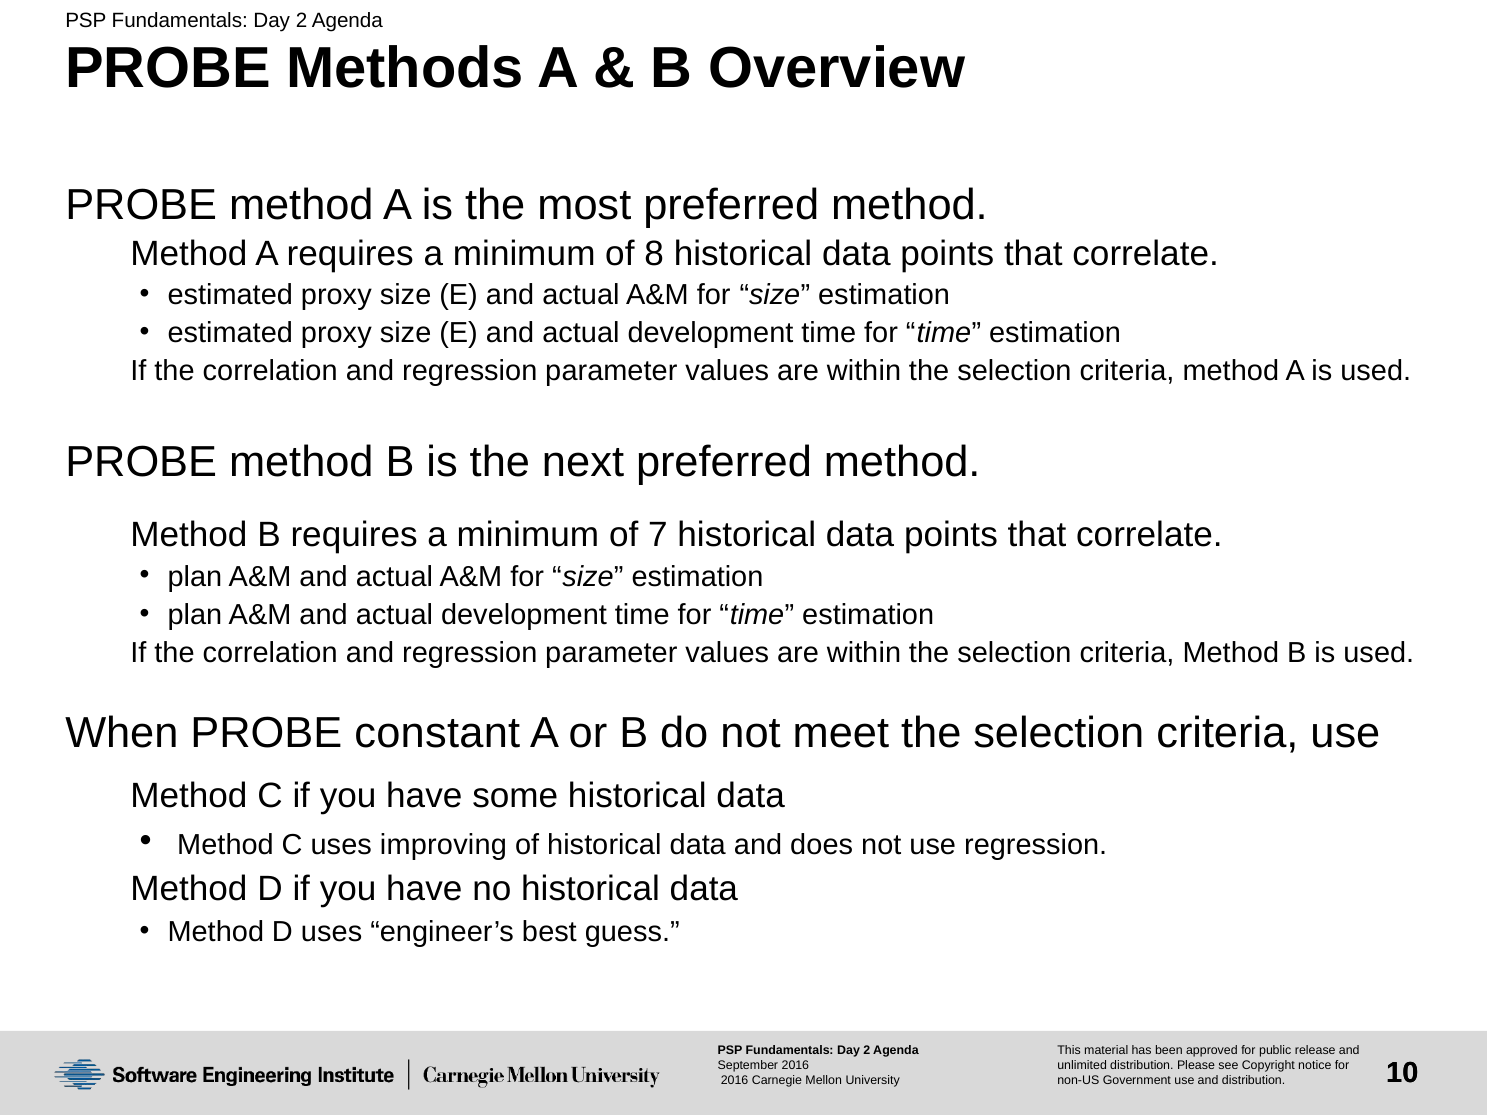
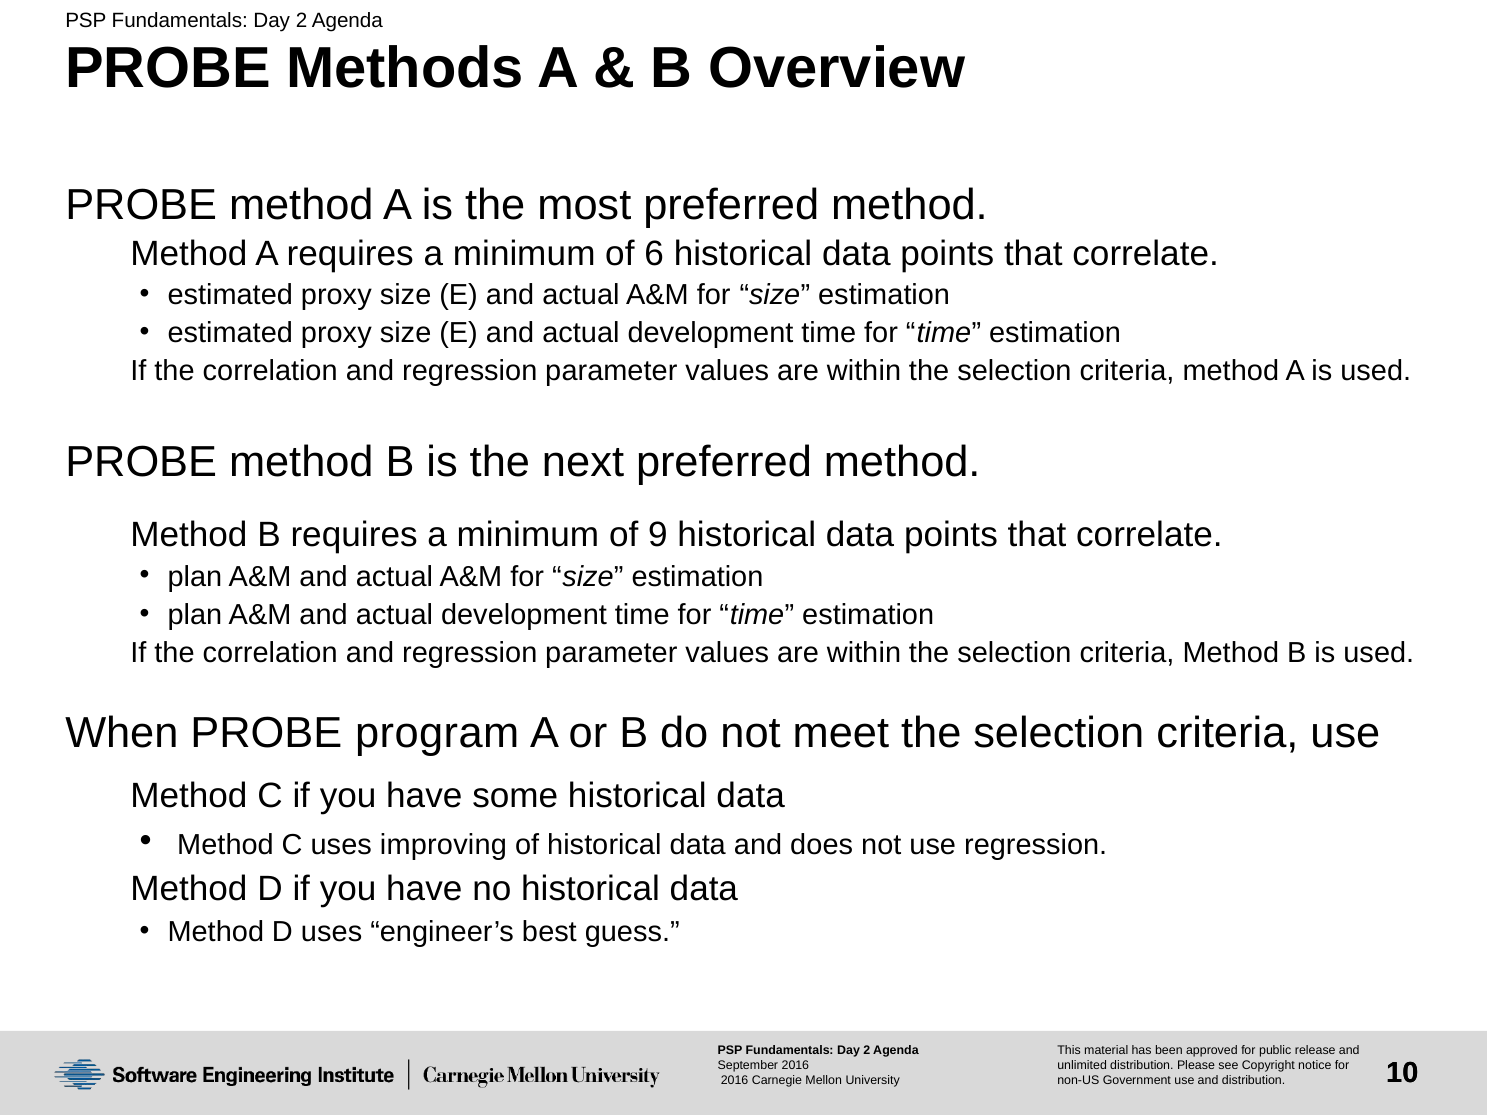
8: 8 -> 6
7: 7 -> 9
constant: constant -> program
